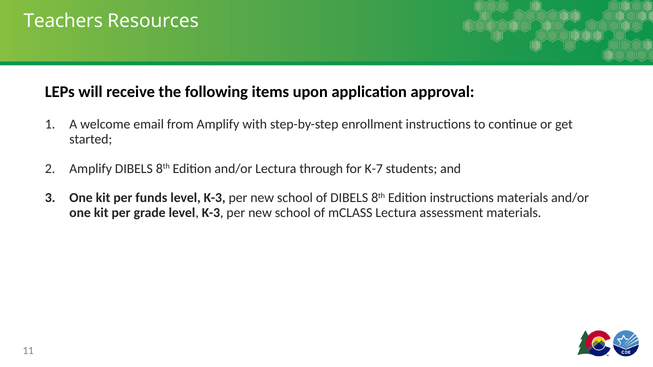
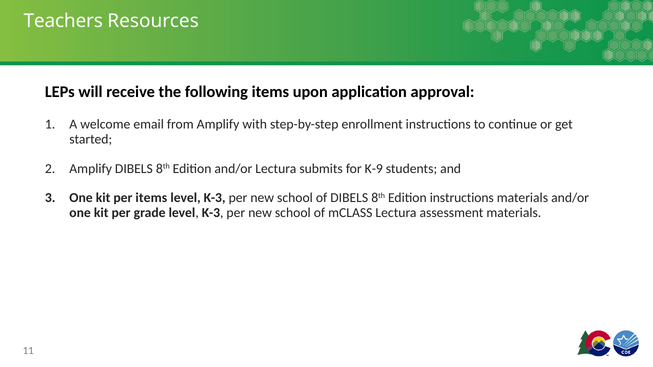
through: through -> submits
K-7: K-7 -> K-9
per funds: funds -> items
